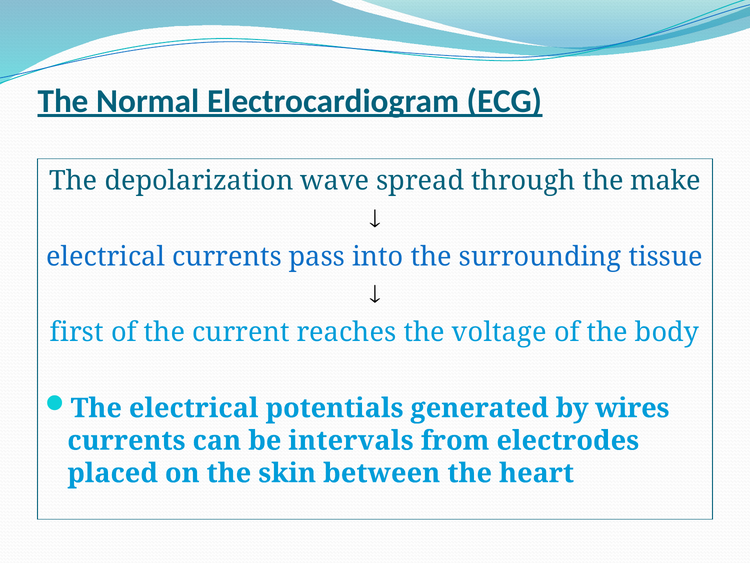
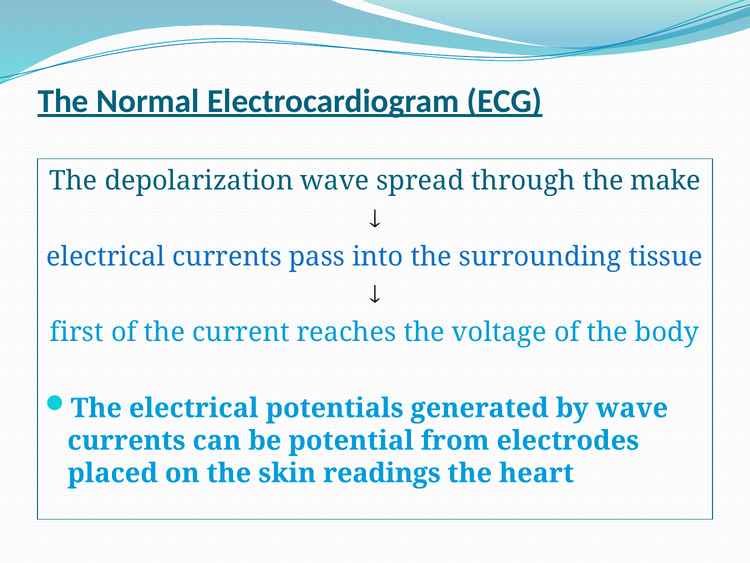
by wires: wires -> wave
intervals: intervals -> potential
between: between -> readings
